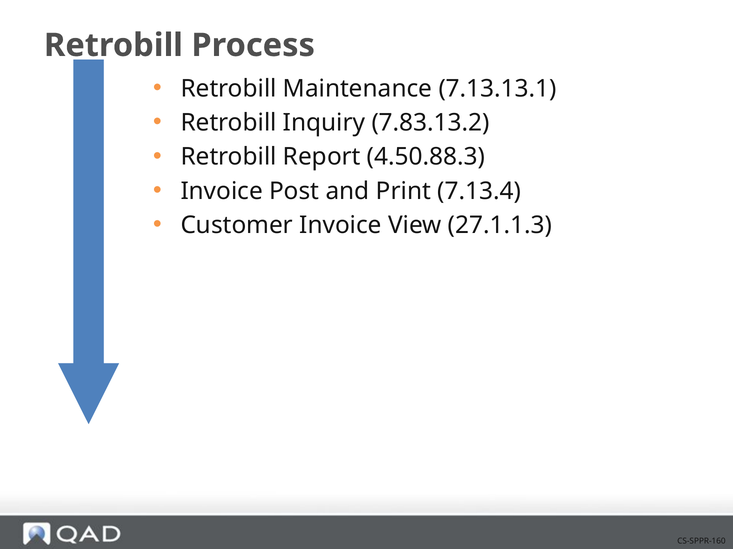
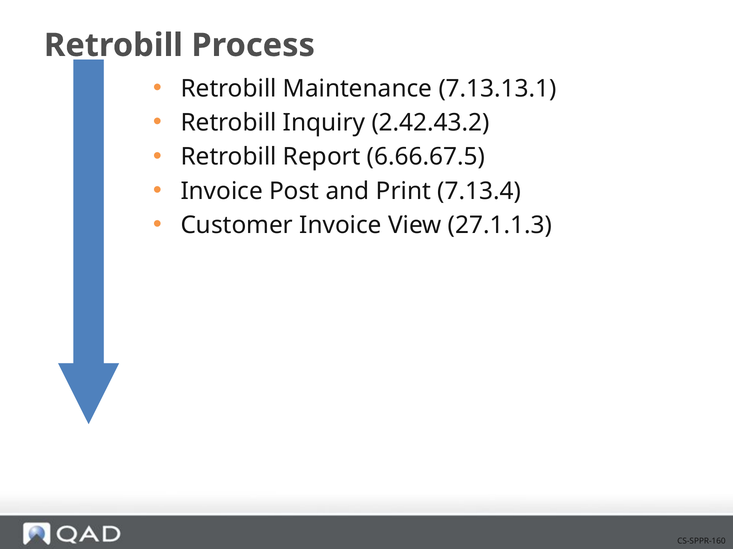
7.83.13.2: 7.83.13.2 -> 2.42.43.2
4.50.88.3: 4.50.88.3 -> 6.66.67.5
